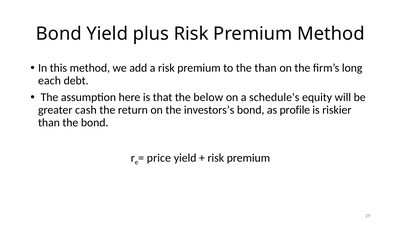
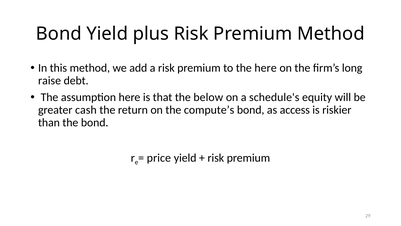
the than: than -> here
each: each -> raise
investors’s: investors’s -> compute’s
profile: profile -> access
